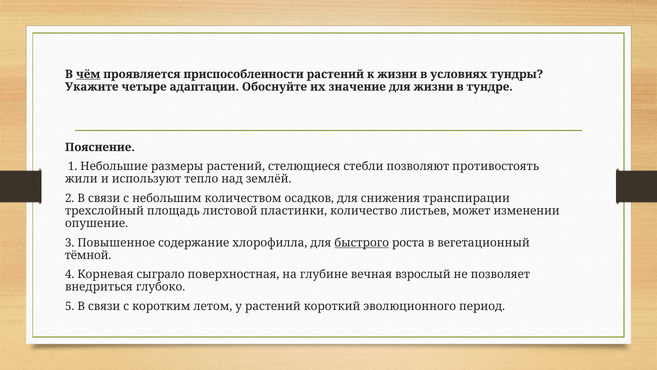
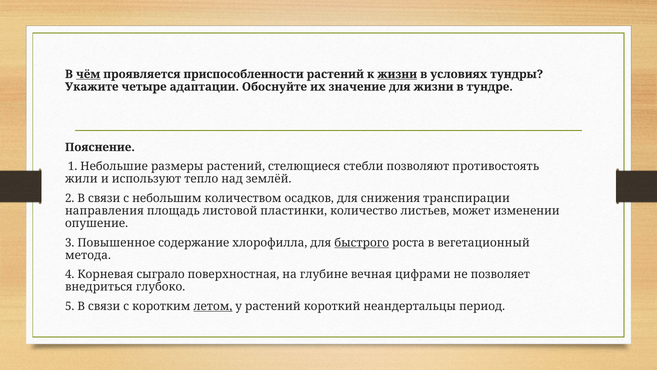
жизни at (397, 74) underline: none -> present
трехслойный: трехслойный -> направления
тёмной: тёмной -> метода
взрослый: взрослый -> цифрами
летом underline: none -> present
эволюционного: эволюционного -> неандертальцы
